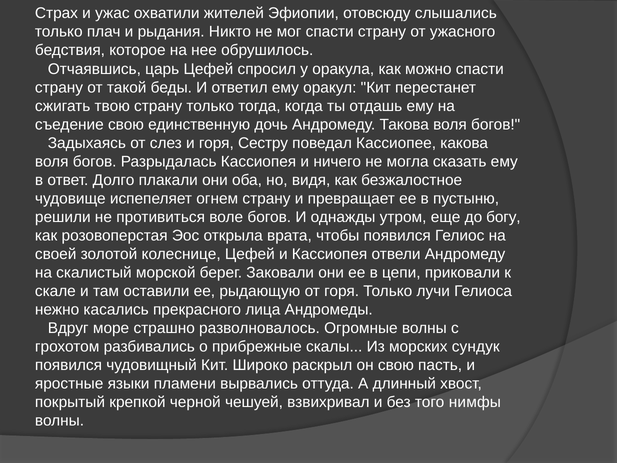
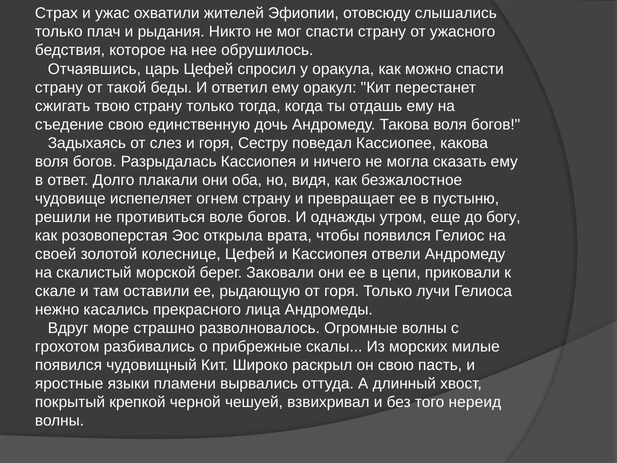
сундук: сундук -> милые
нимфы: нимфы -> нереид
